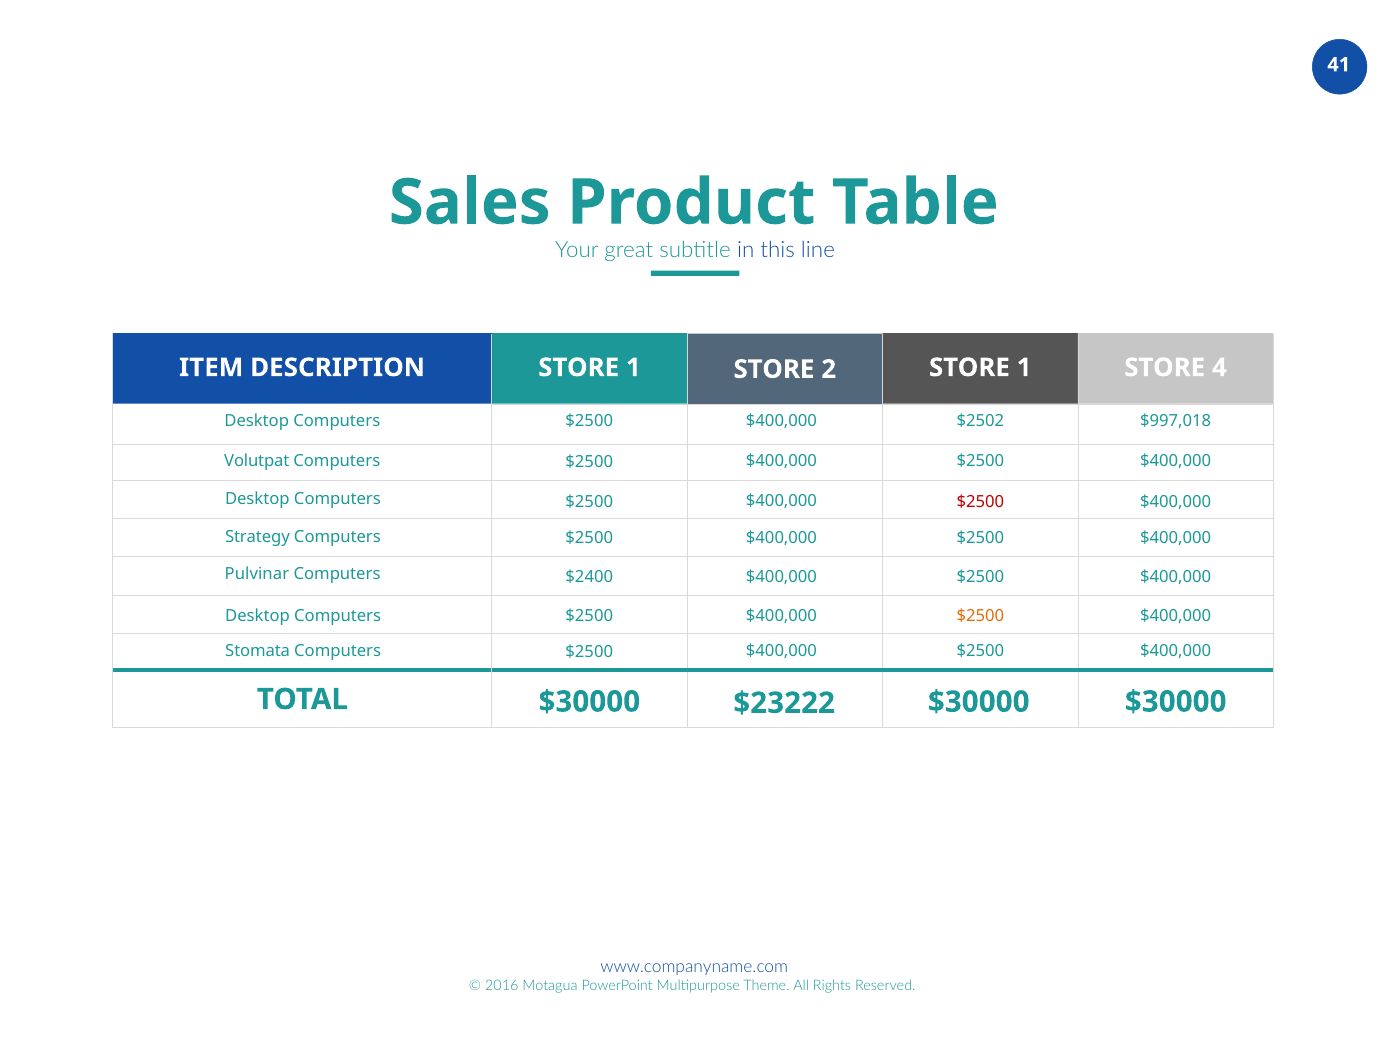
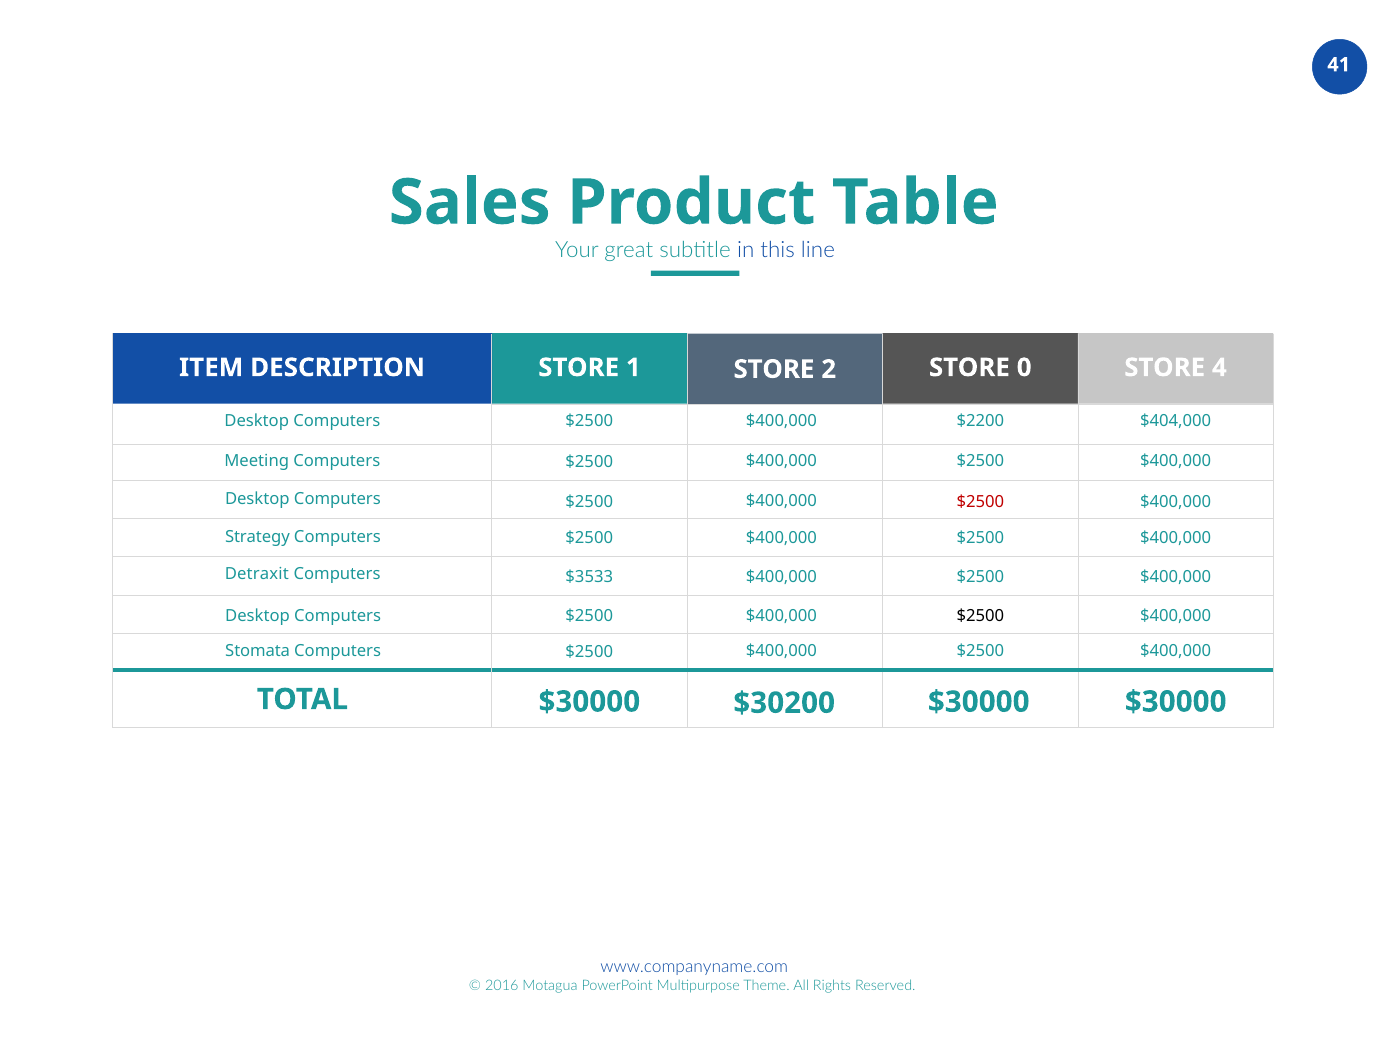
1 STORE 1: 1 -> 0
$997,018: $997,018 -> $404,000
$2502: $2502 -> $2200
Volutpat: Volutpat -> Meeting
Pulvinar: Pulvinar -> Detraxit
$2400: $2400 -> $3533
$2500 at (980, 616) colour: orange -> black
$23222: $23222 -> $30200
